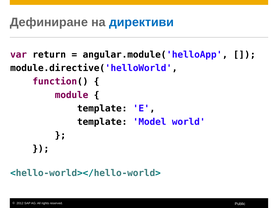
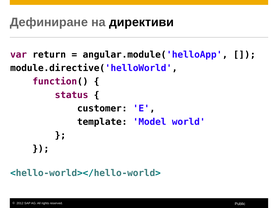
директиви colour: blue -> black
module: module -> status
template at (102, 109): template -> customer
